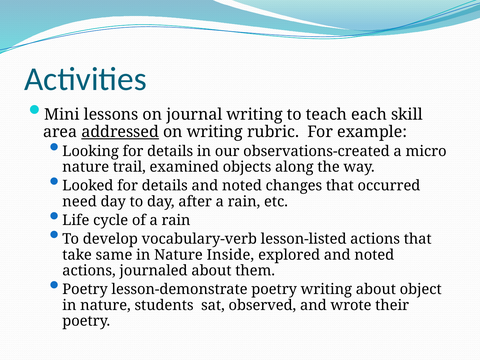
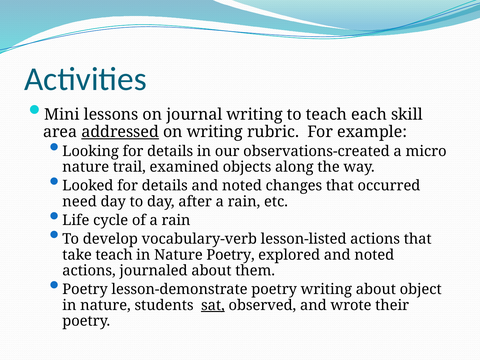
take same: same -> teach
Nature Inside: Inside -> Poetry
sat underline: none -> present
